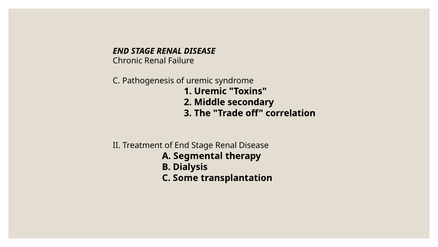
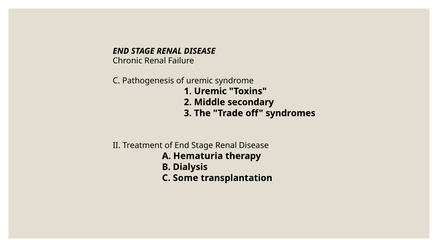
correlation: correlation -> syndromes
Segmental: Segmental -> Hematuria
